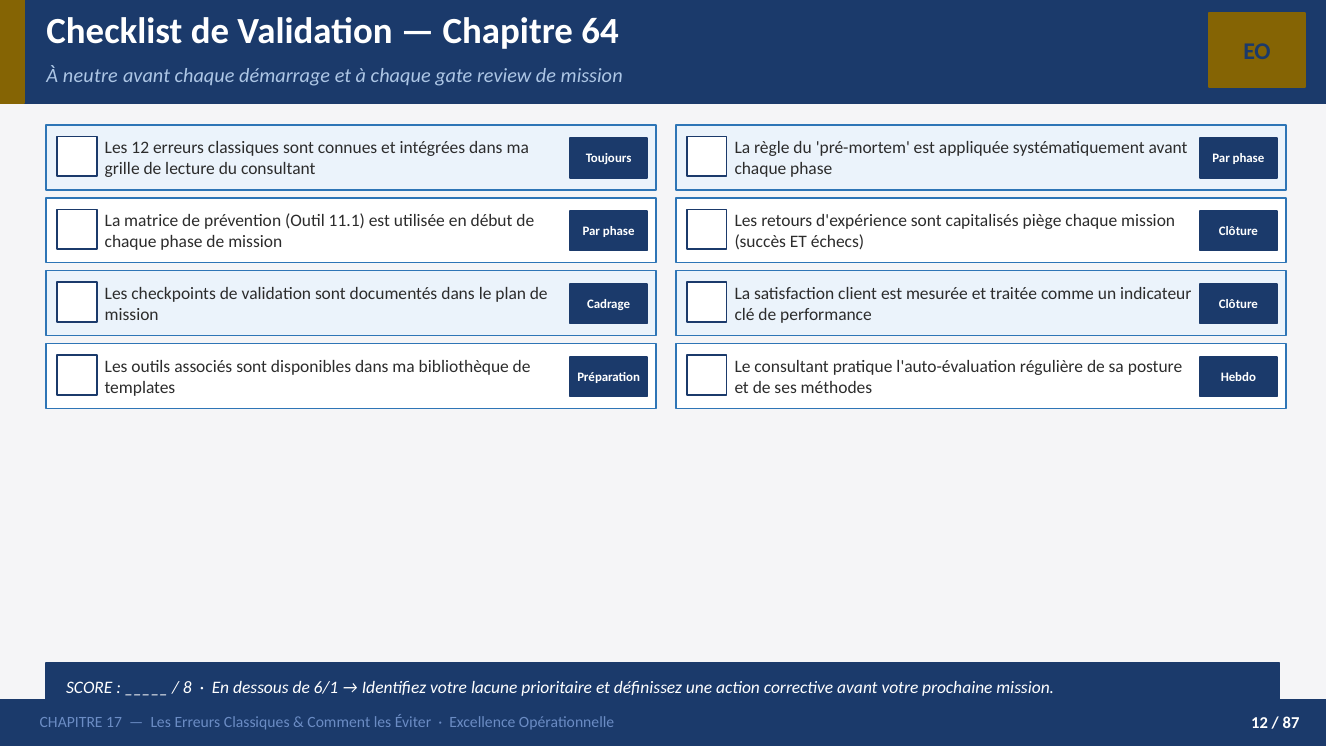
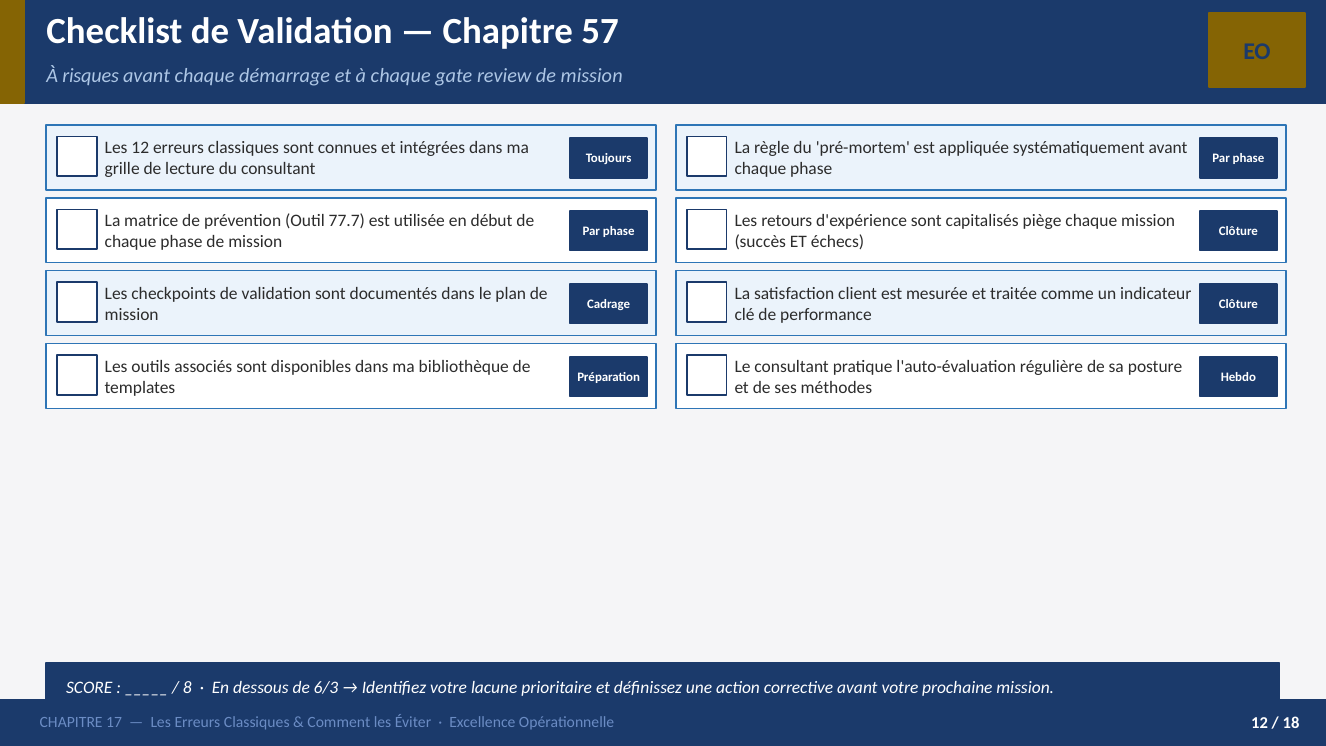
64: 64 -> 57
neutre: neutre -> risques
11.1: 11.1 -> 77.7
6/1: 6/1 -> 6/3
87: 87 -> 18
